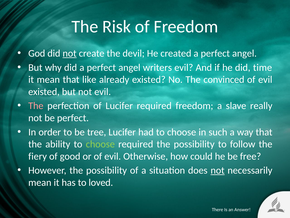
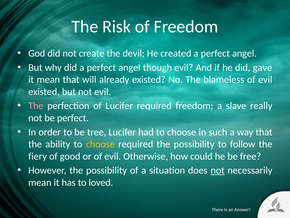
not at (70, 53) underline: present -> none
writers: writers -> though
time: time -> gave
like: like -> will
convinced: convinced -> blameless
choose at (100, 144) colour: light green -> yellow
